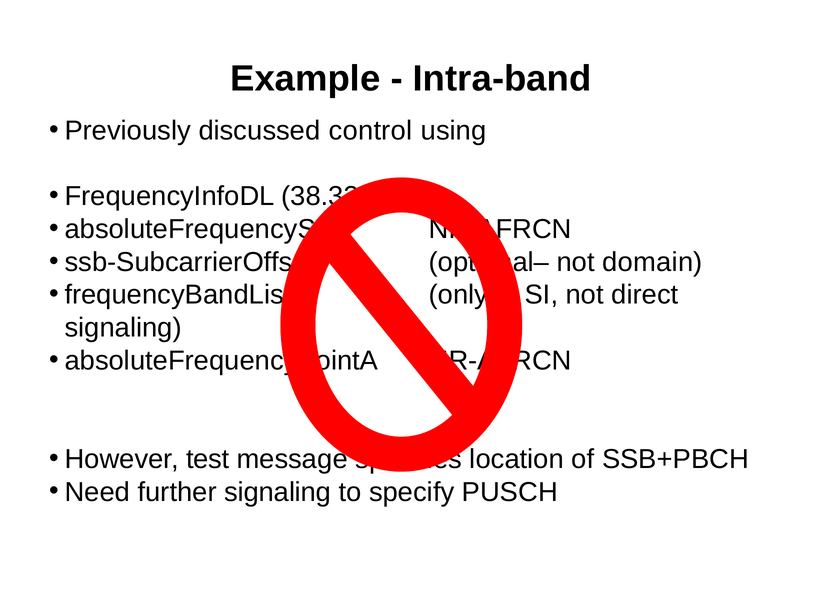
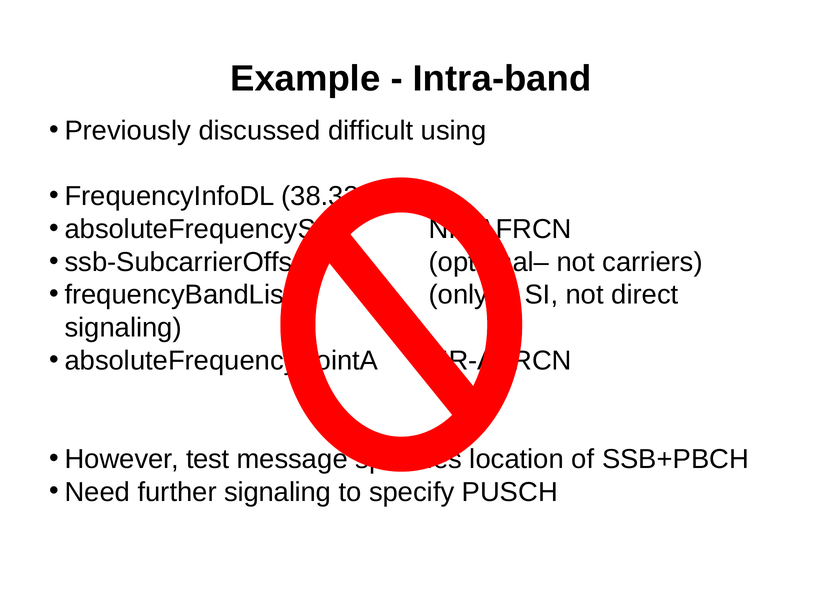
control: control -> difficult
domain: domain -> carriers
